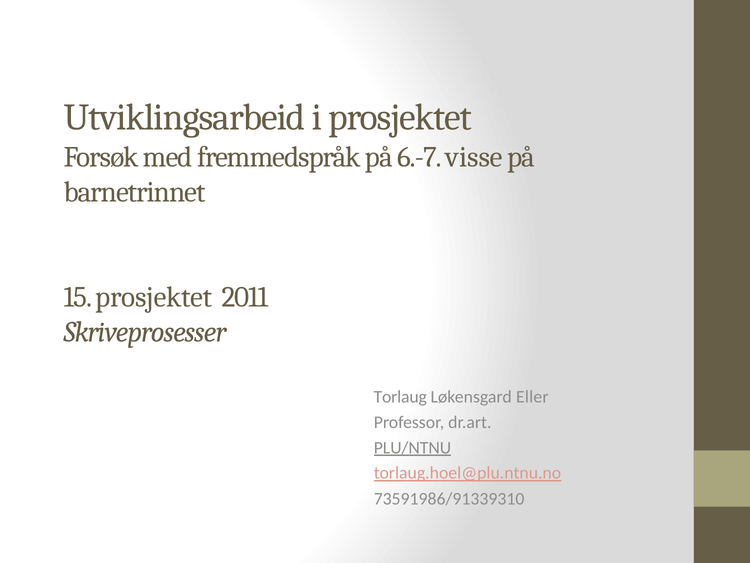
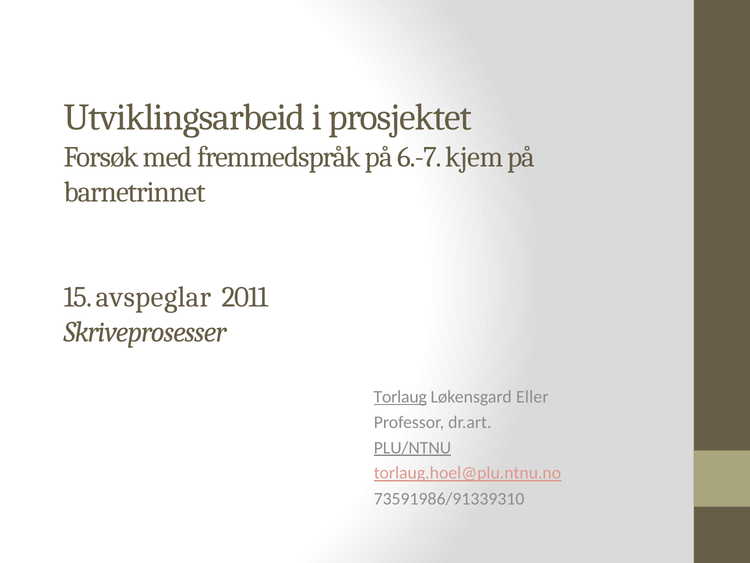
visse: visse -> kjem
15 prosjektet: prosjektet -> avspeglar
Torlaug underline: none -> present
